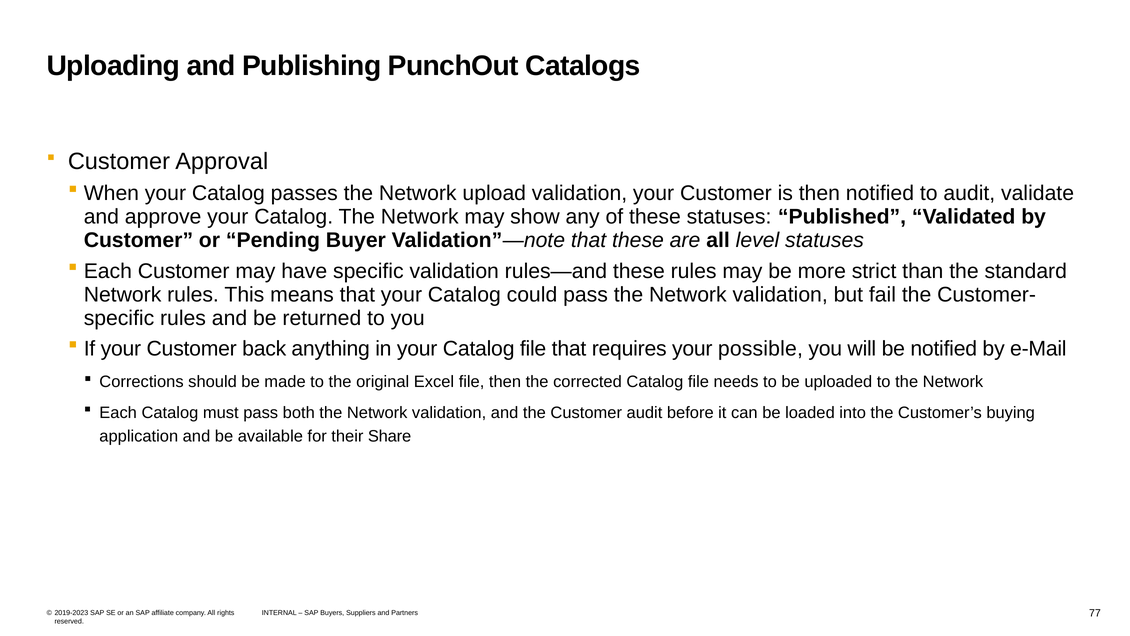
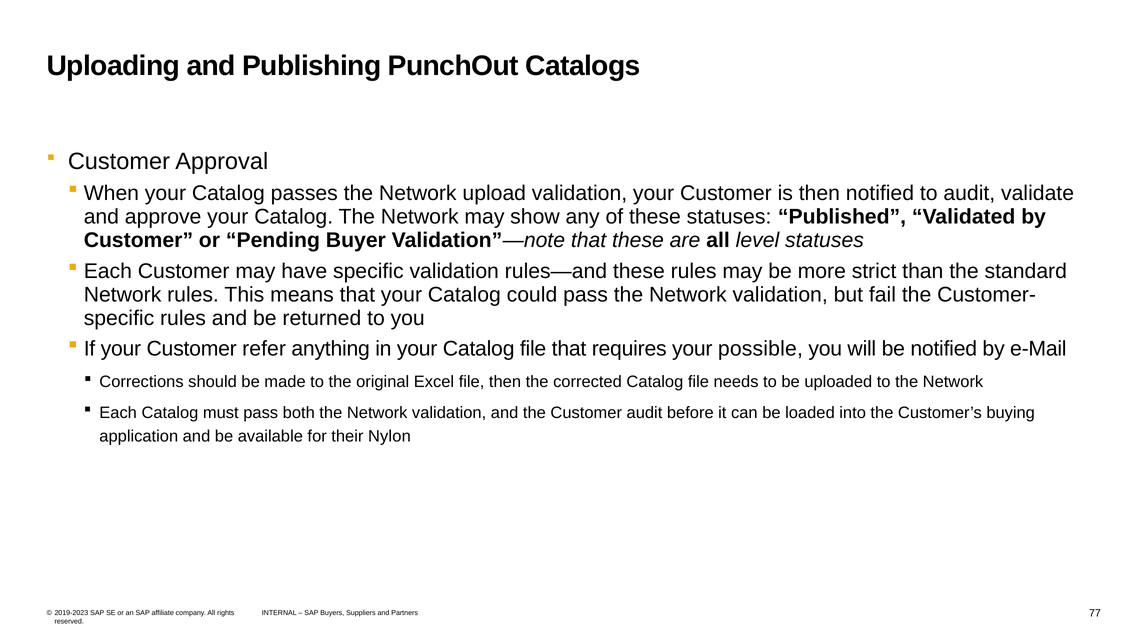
back: back -> refer
Share: Share -> Nylon
